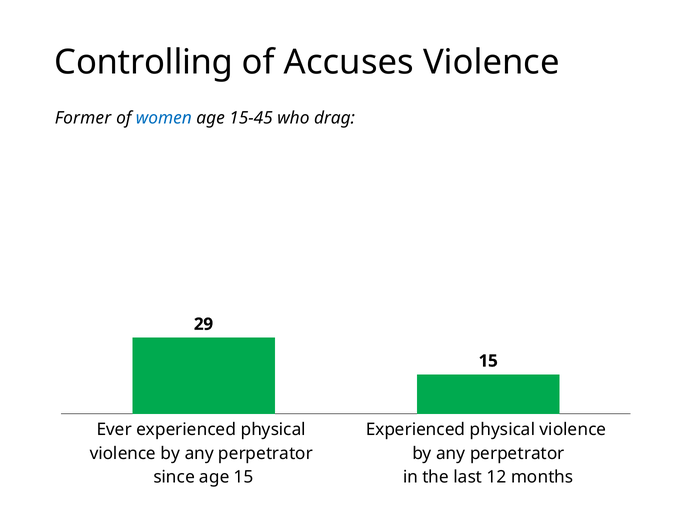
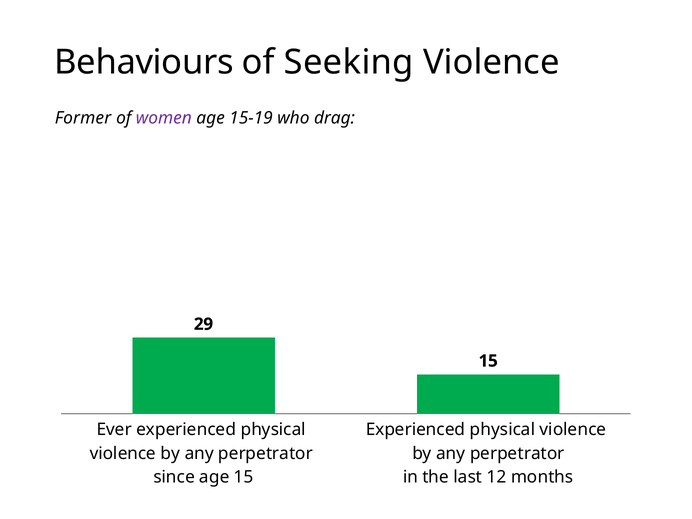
Controlling: Controlling -> Behaviours
Accuses: Accuses -> Seeking
women colour: blue -> purple
15-45: 15-45 -> 15-19
